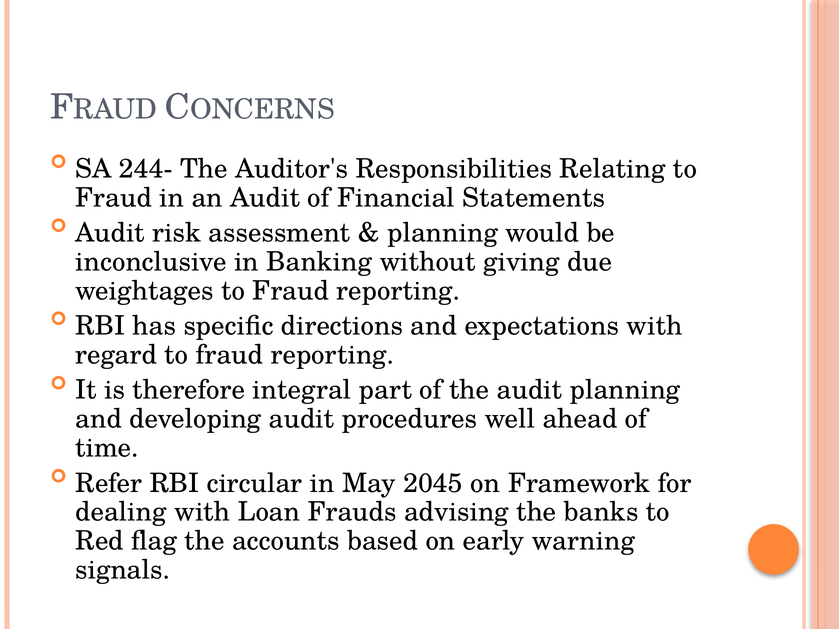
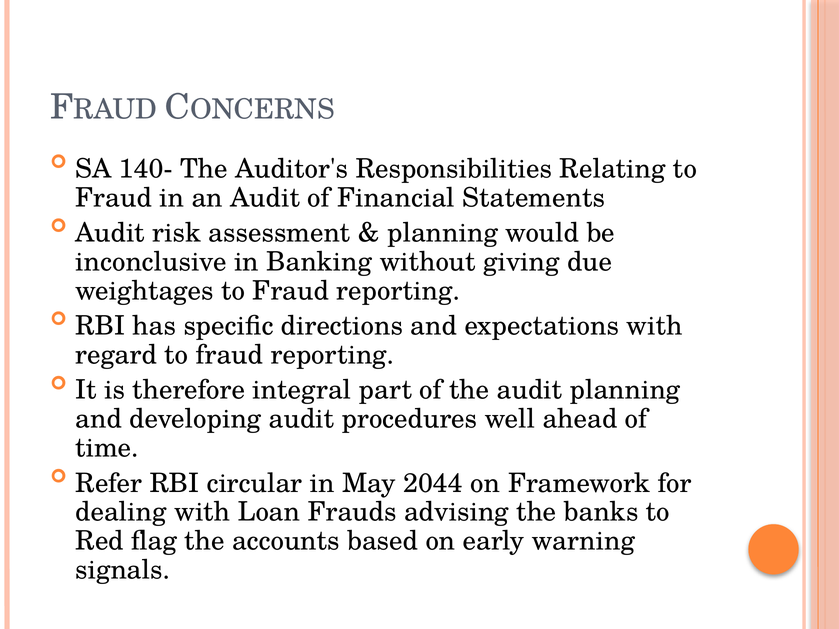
244-: 244- -> 140-
2045: 2045 -> 2044
